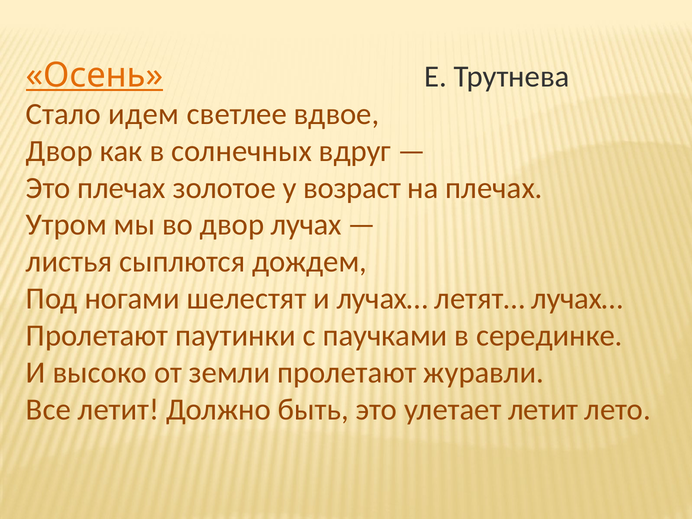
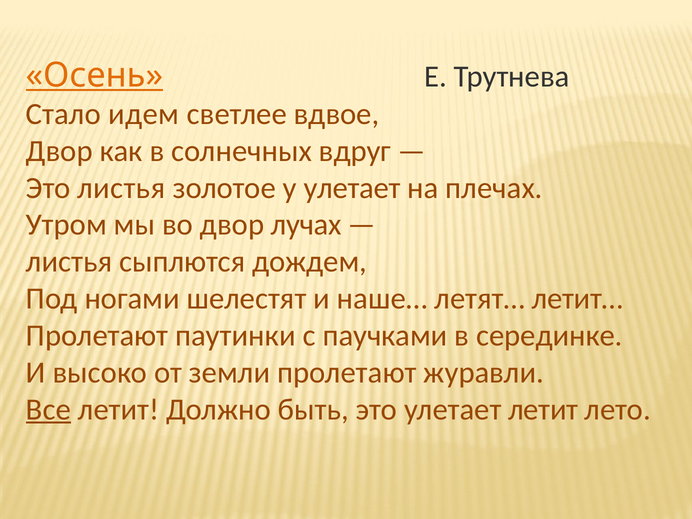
Это плечах: плечах -> листья
у возраст: возраст -> улетает
и лучах…: лучах… -> наше…
летят… лучах…: лучах… -> летит…
Все underline: none -> present
